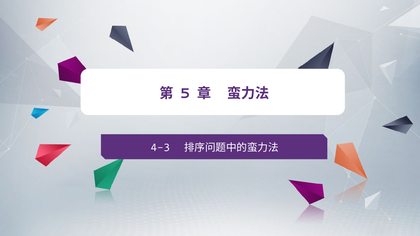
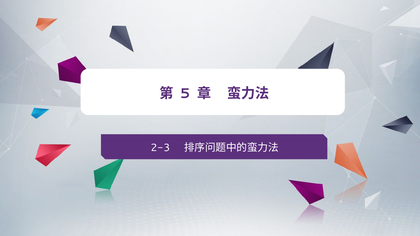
4-3: 4-3 -> 2-3
